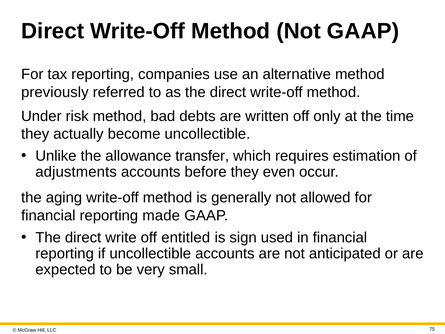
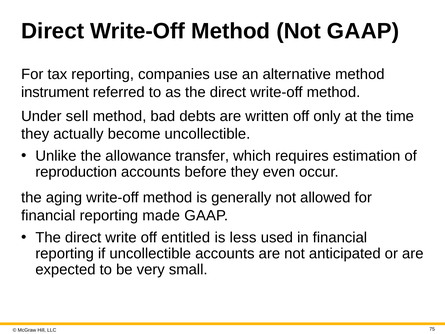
previously: previously -> instrument
risk: risk -> sell
adjustments: adjustments -> reproduction
sign: sign -> less
